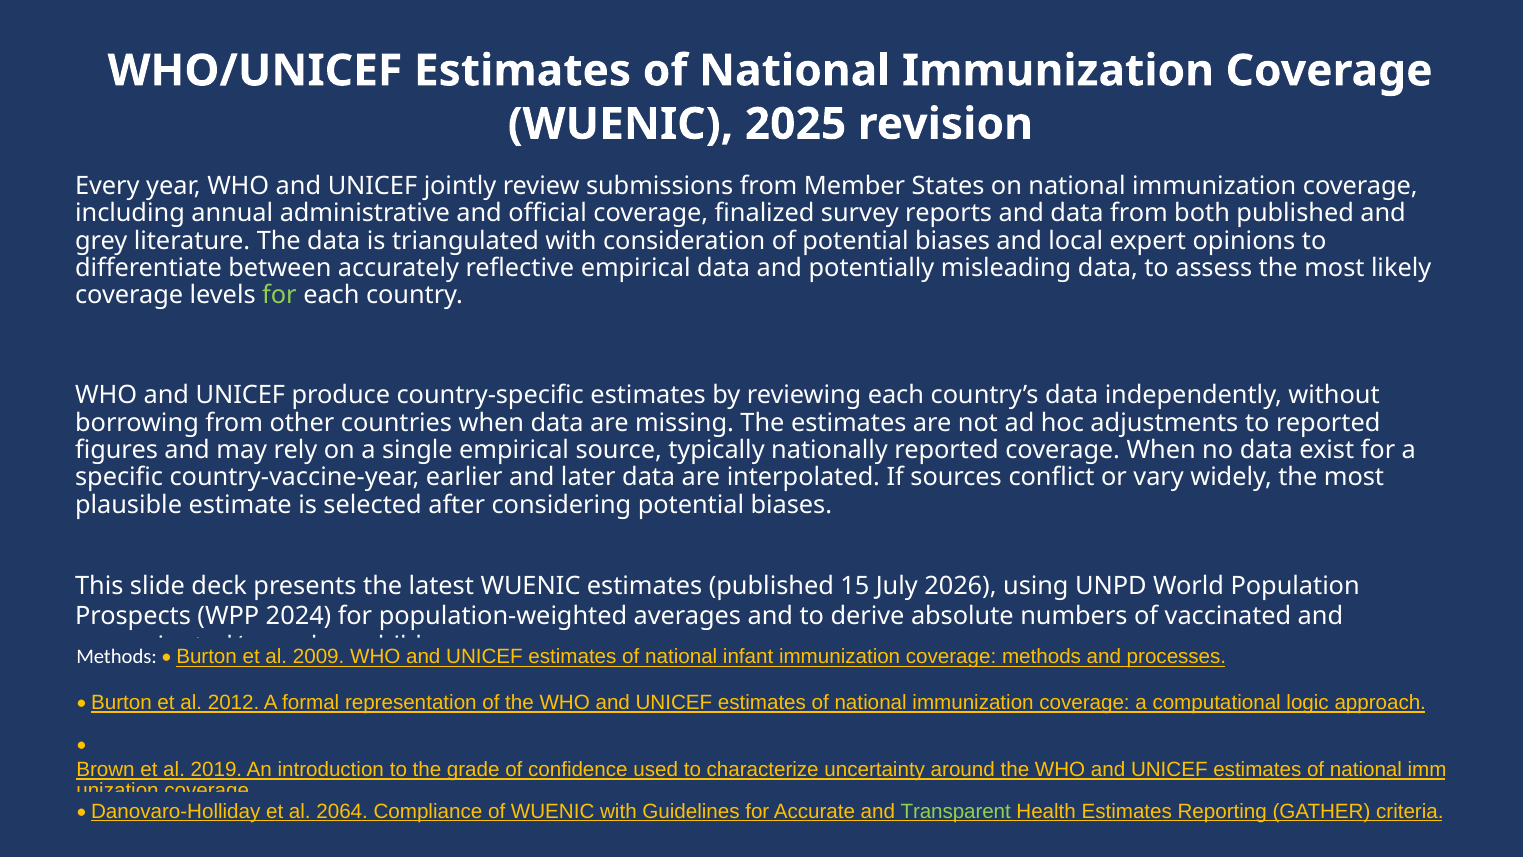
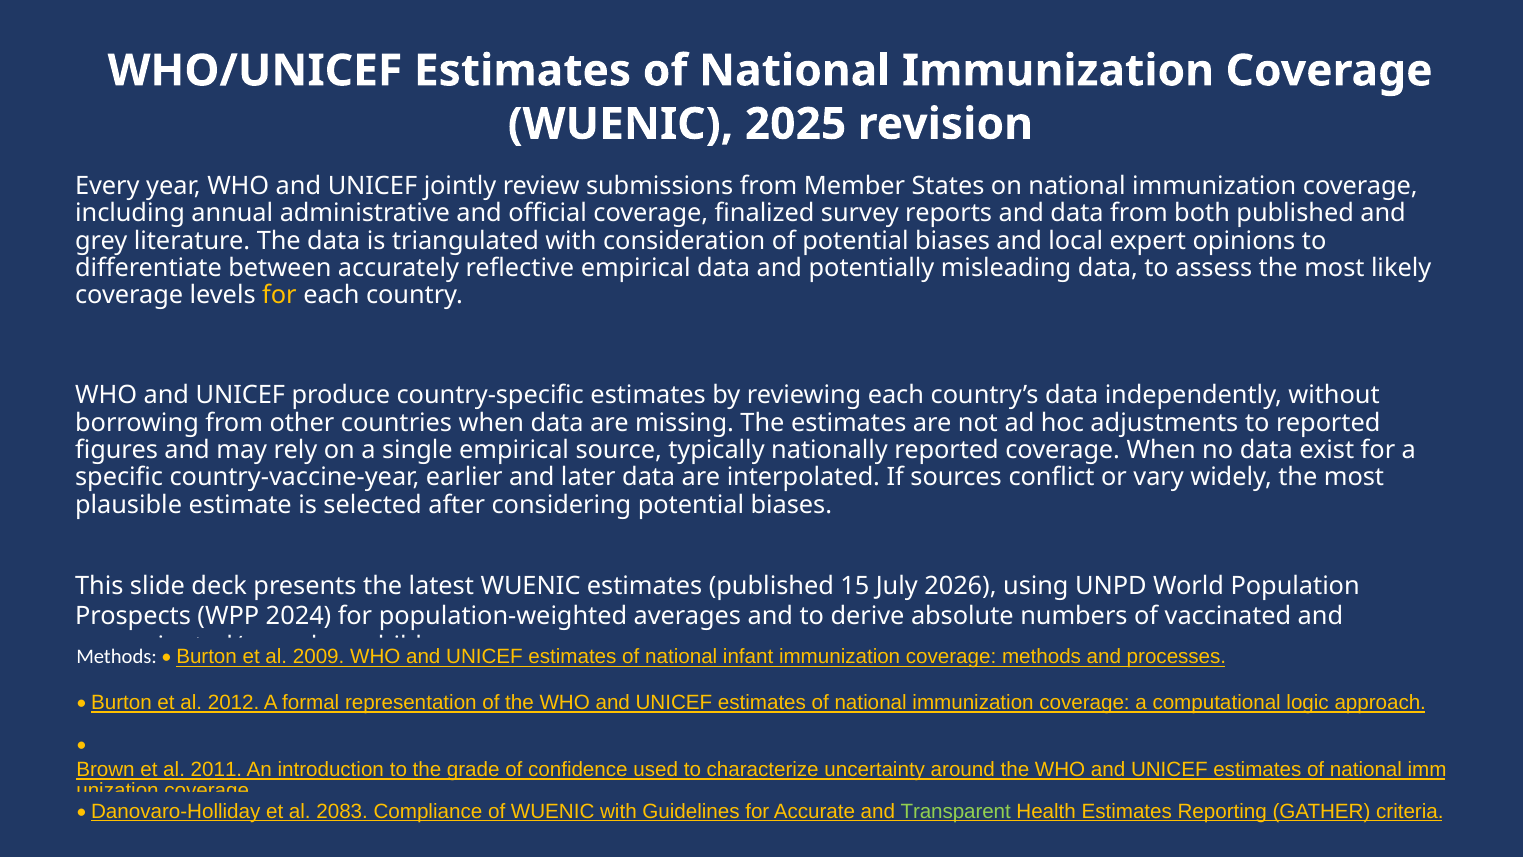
for at (279, 295) colour: light green -> yellow
2019: 2019 -> 2011
2064: 2064 -> 2083
